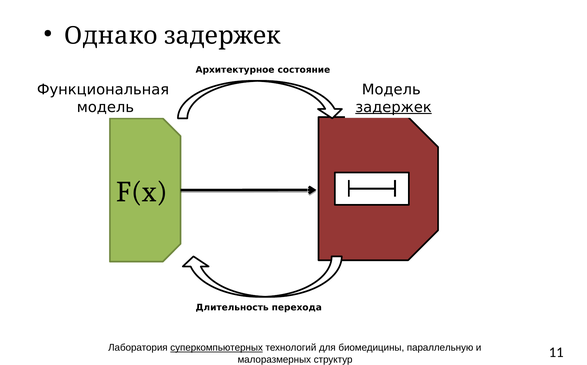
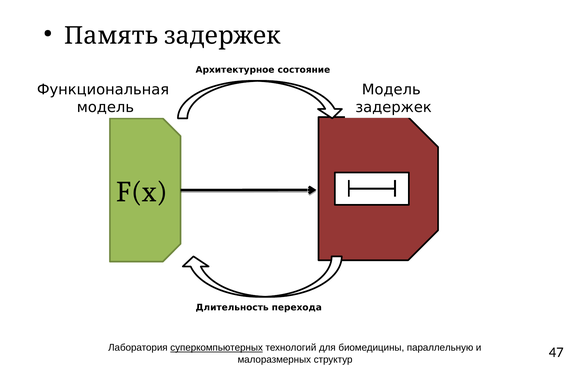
Однако: Однако -> Память
задержек at (394, 107) underline: present -> none
11: 11 -> 47
